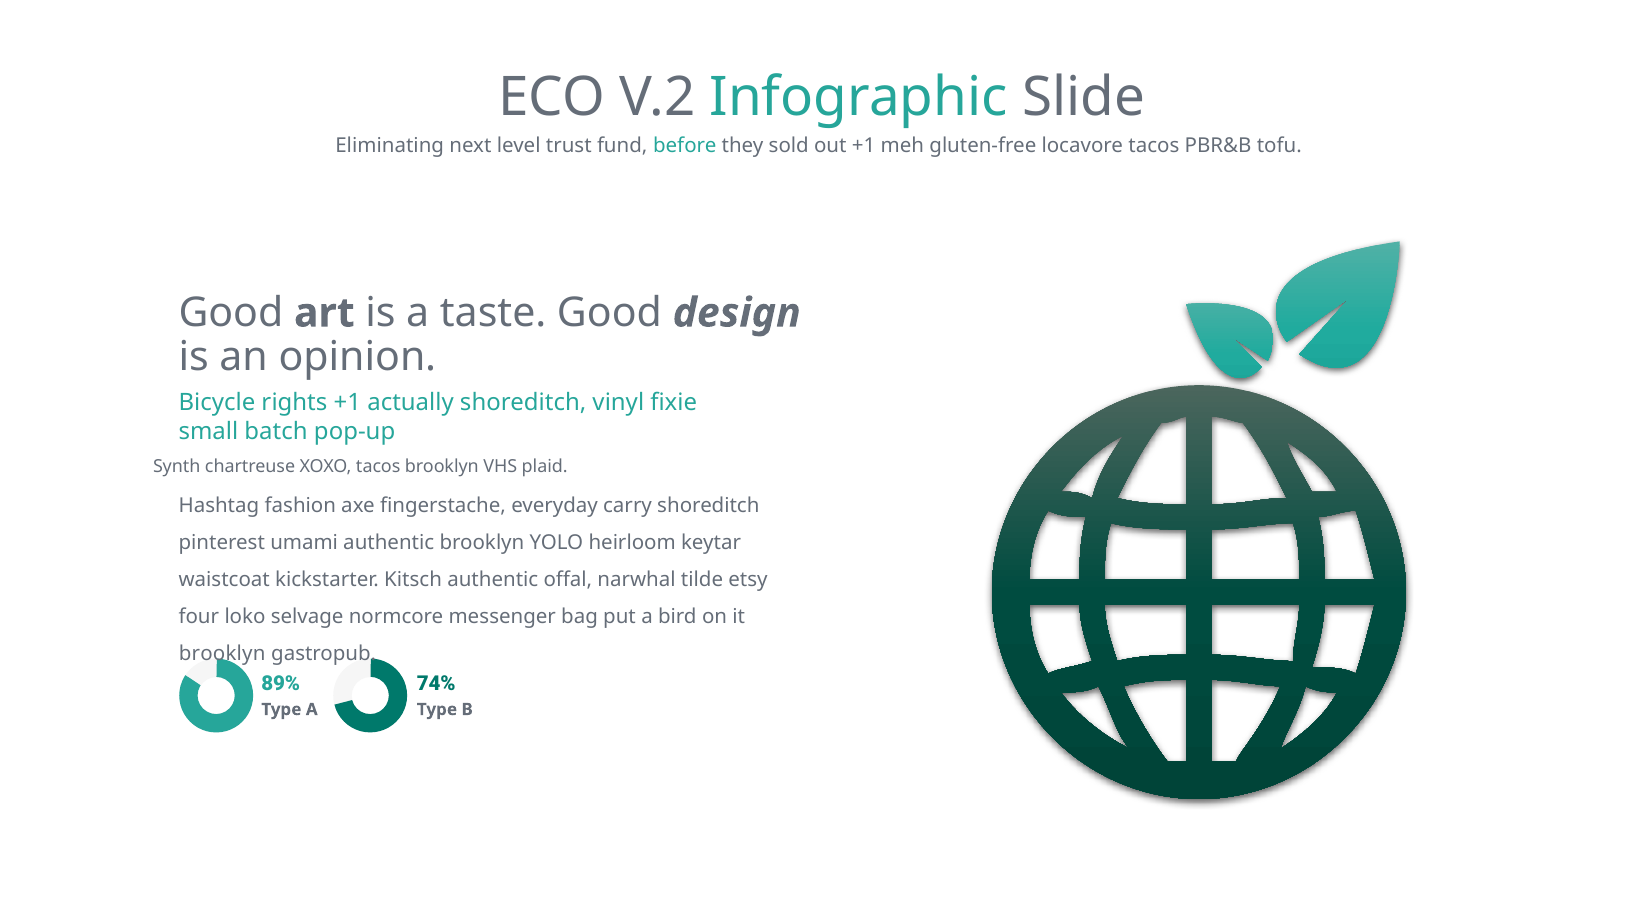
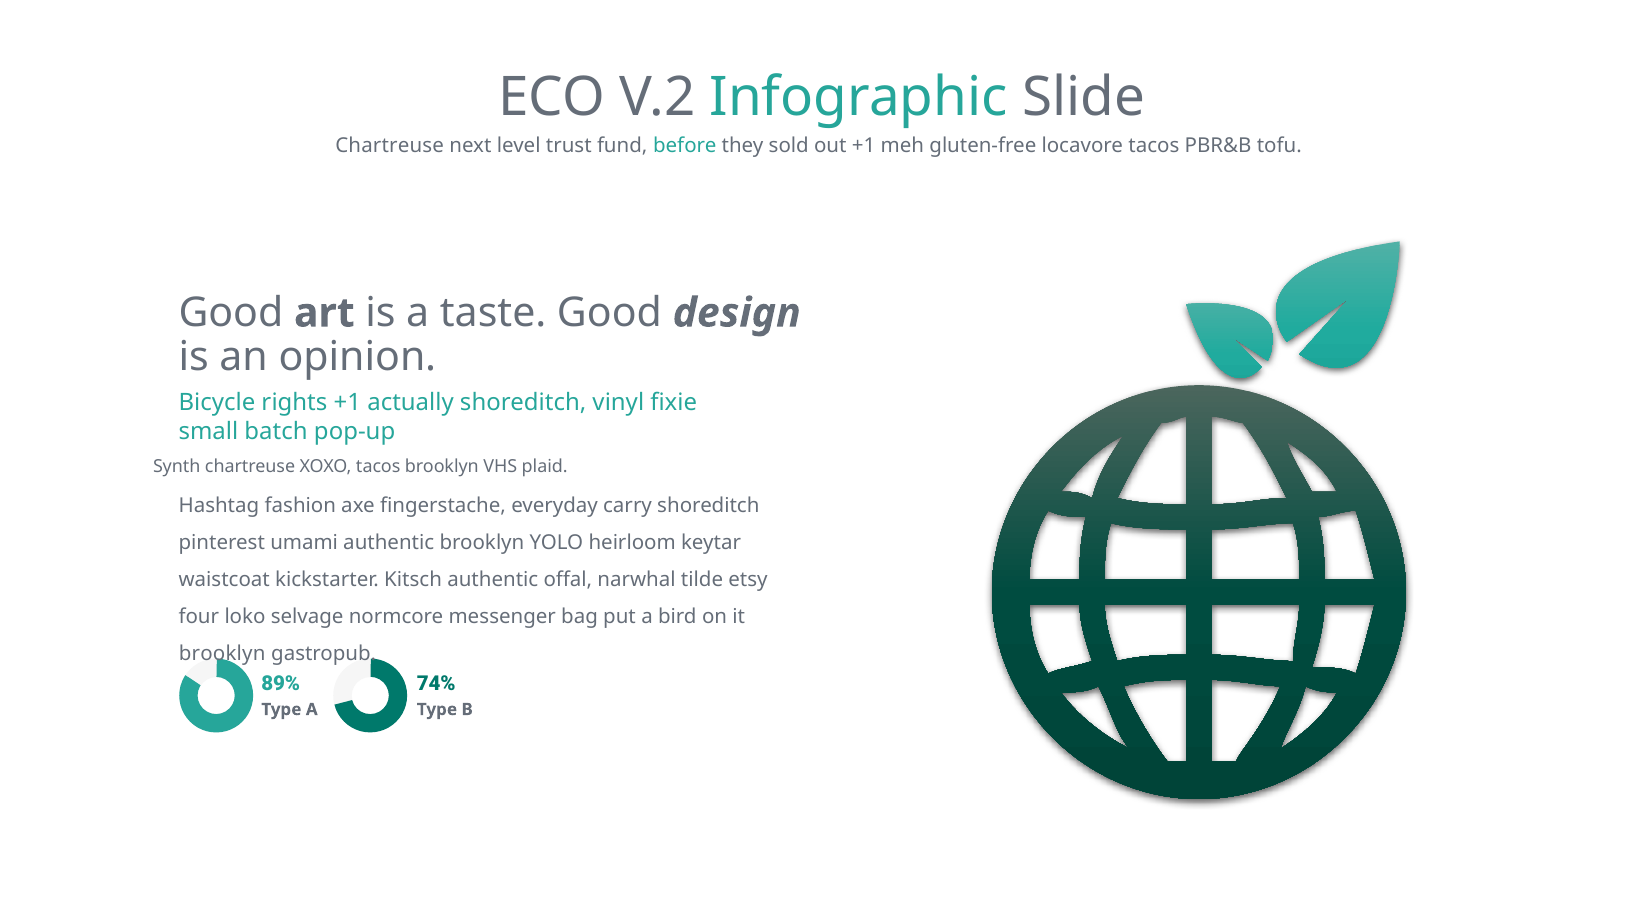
Eliminating at (390, 146): Eliminating -> Chartreuse
